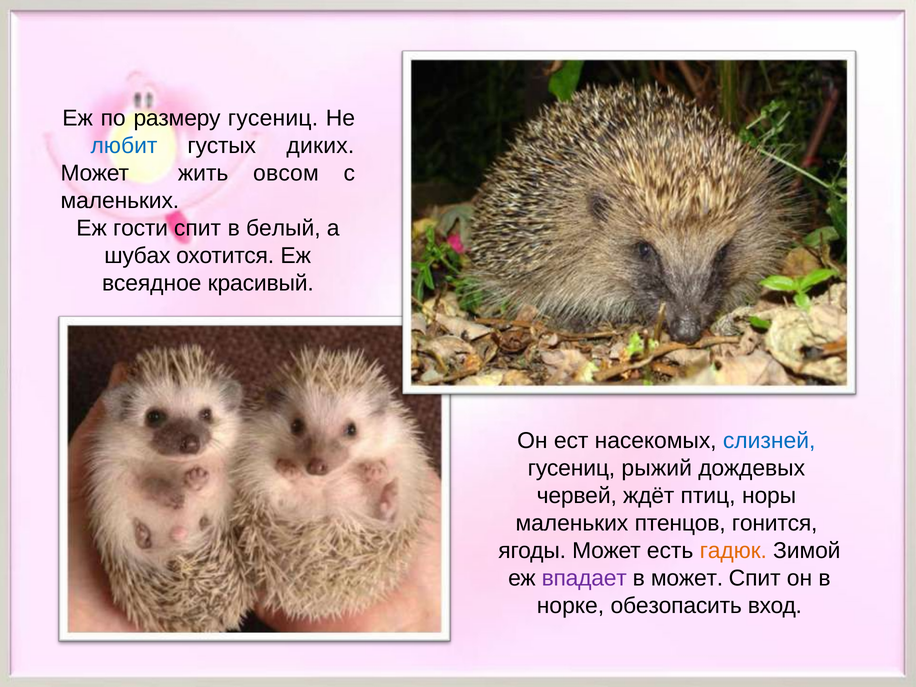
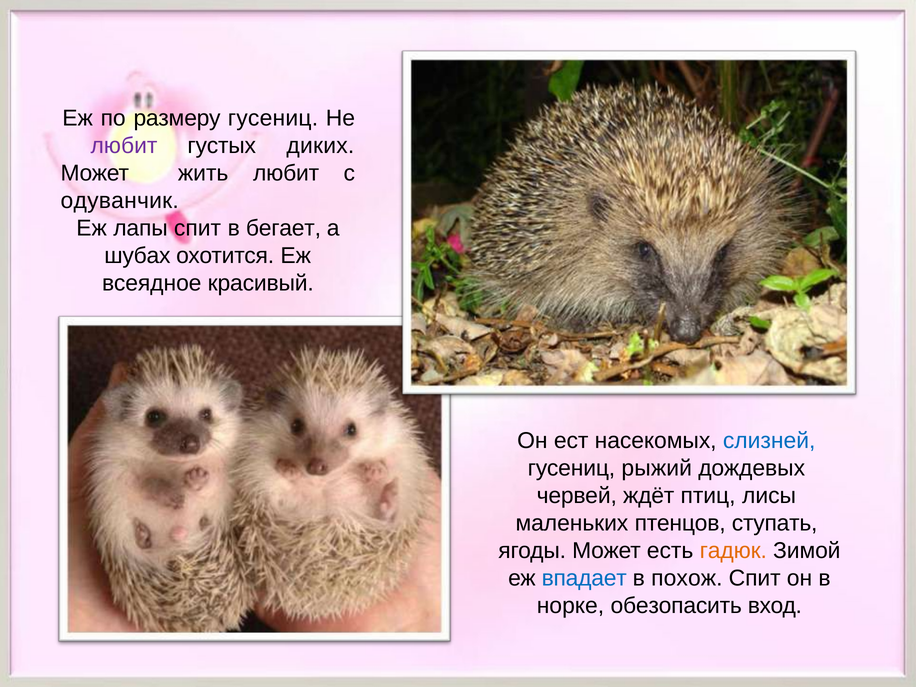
любит at (124, 146) colour: blue -> purple
жить овсом: овсом -> любит
маленьких at (120, 201): маленьких -> одуванчик
гости: гости -> лапы
белый: белый -> бегает
норы: норы -> лисы
гонится: гонится -> ступать
впадает colour: purple -> blue
в может: может -> похож
